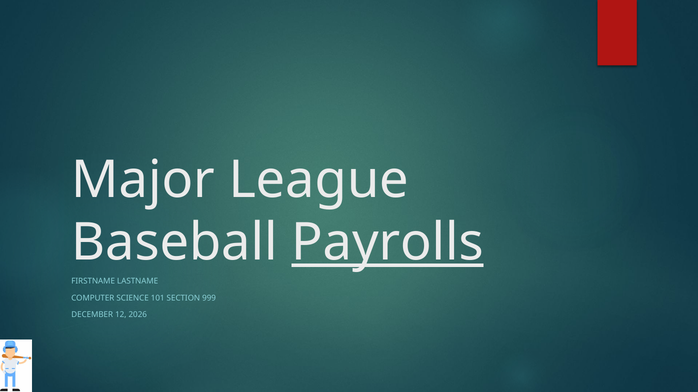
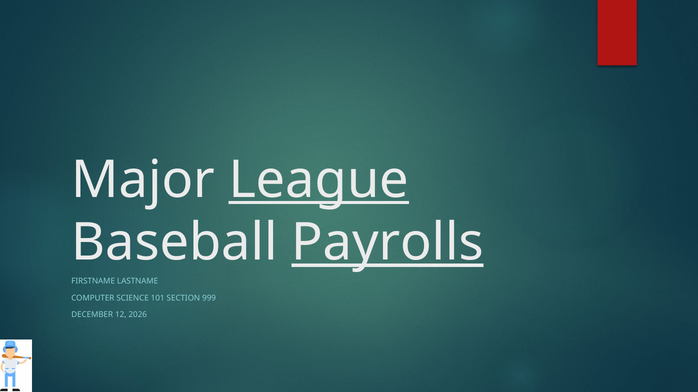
League underline: none -> present
